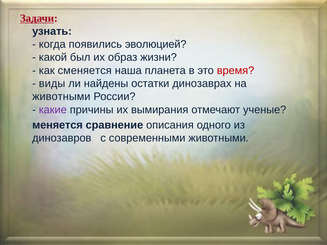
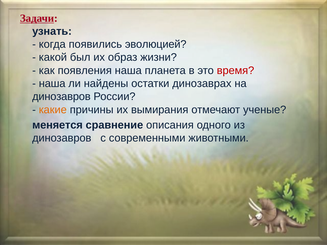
сменяется: сменяется -> появления
виды at (52, 84): виды -> наша
животными at (61, 97): животными -> динозавров
какие colour: purple -> orange
